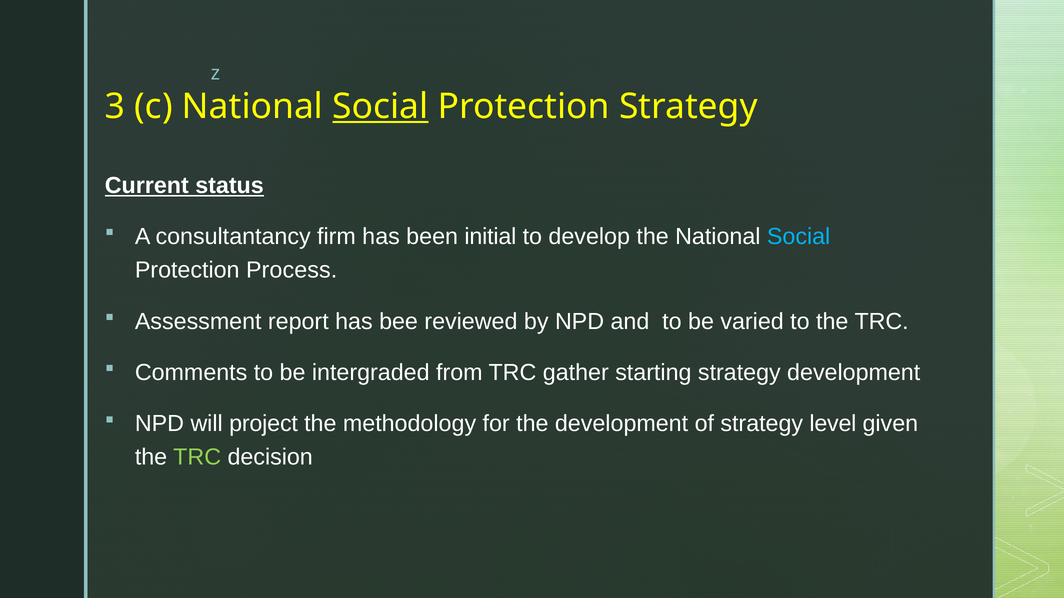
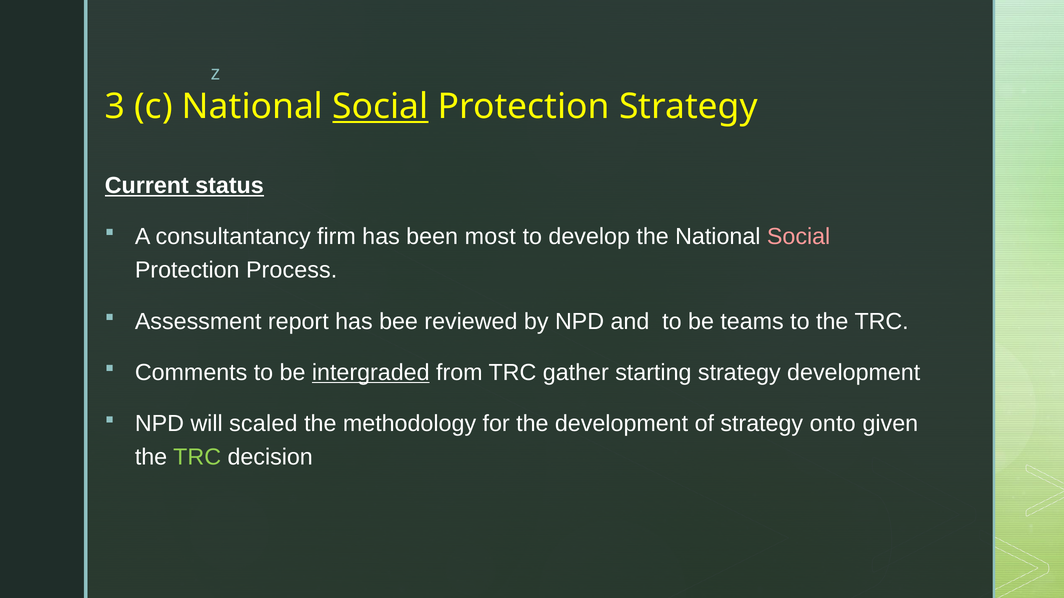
initial: initial -> most
Social at (799, 237) colour: light blue -> pink
varied: varied -> teams
intergraded underline: none -> present
project: project -> scaled
level: level -> onto
